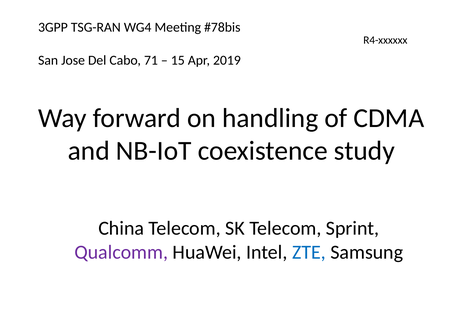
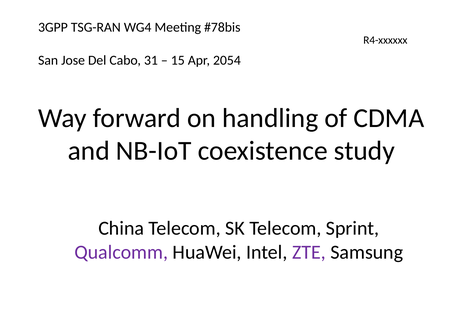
71: 71 -> 31
2019: 2019 -> 2054
ZTE colour: blue -> purple
